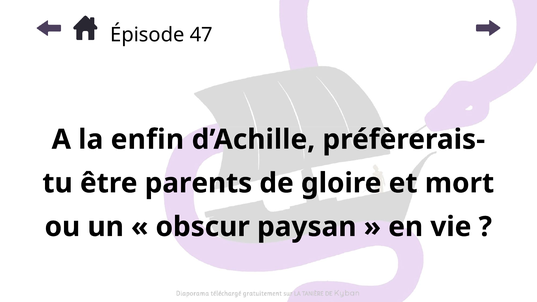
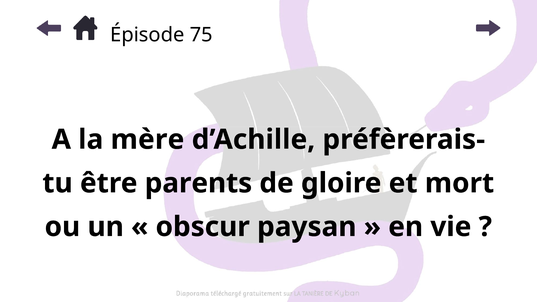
47: 47 -> 75
enfin: enfin -> mère
